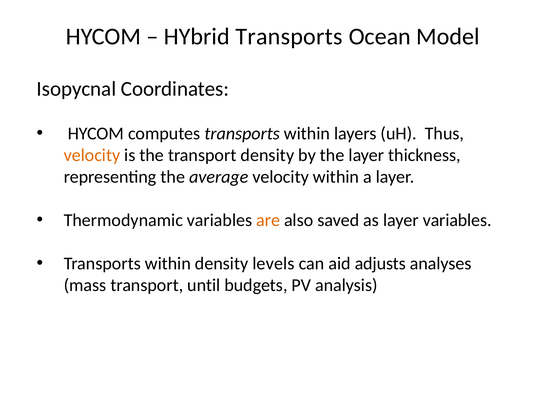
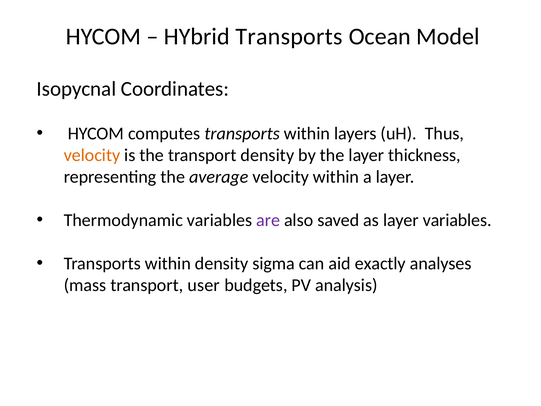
are colour: orange -> purple
levels: levels -> sigma
adjusts: adjusts -> exactly
until: until -> user
